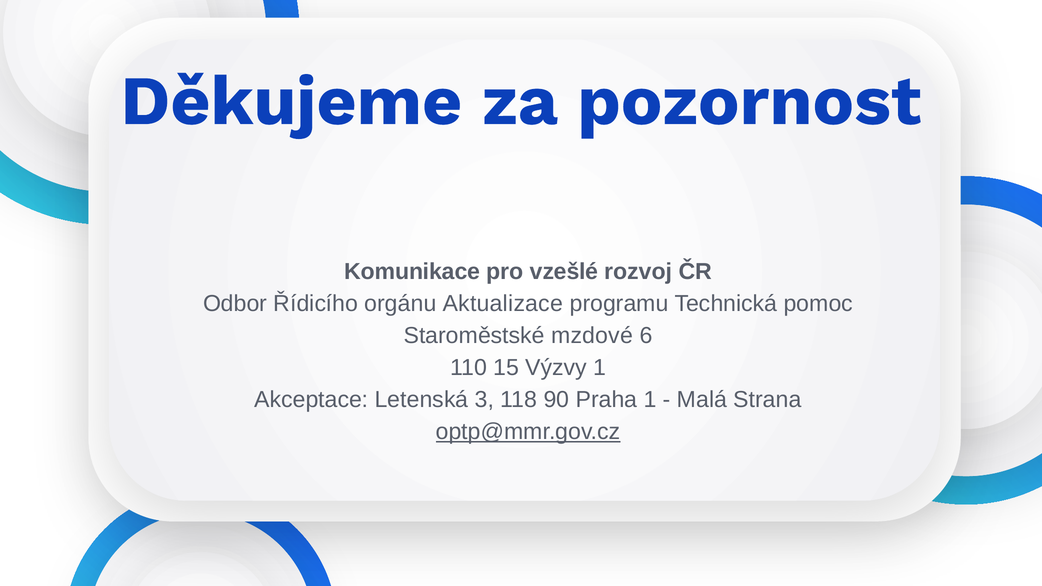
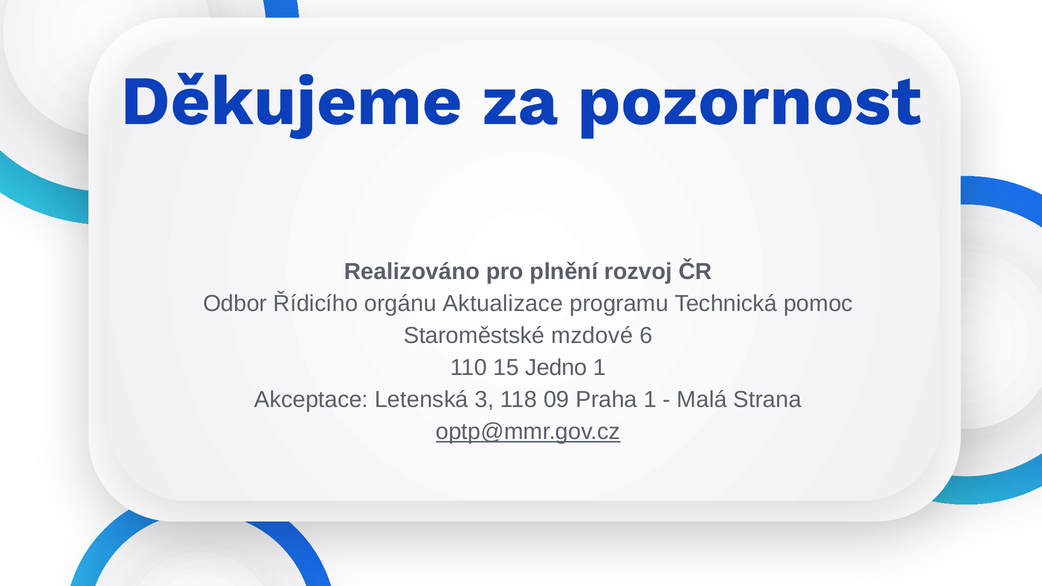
Komunikace: Komunikace -> Realizováno
vzešlé: vzešlé -> plnění
Výzvy: Výzvy -> Jedno
90: 90 -> 09
